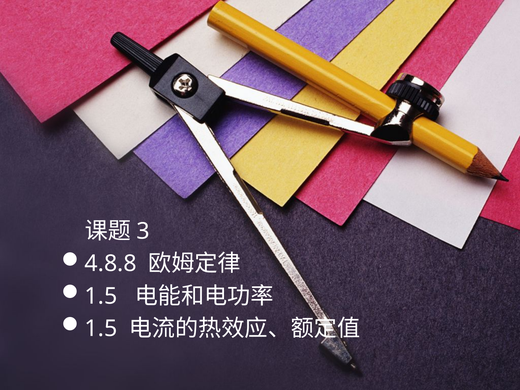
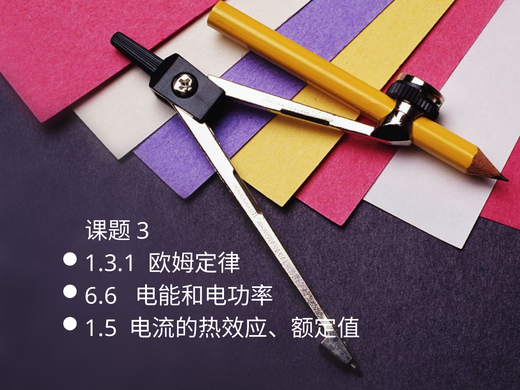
4.8.8: 4.8.8 -> 1.3.1
1.5 at (101, 296): 1.5 -> 6.6
